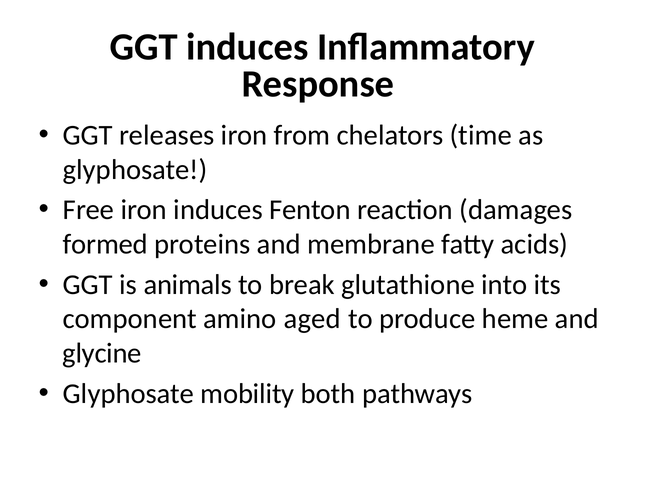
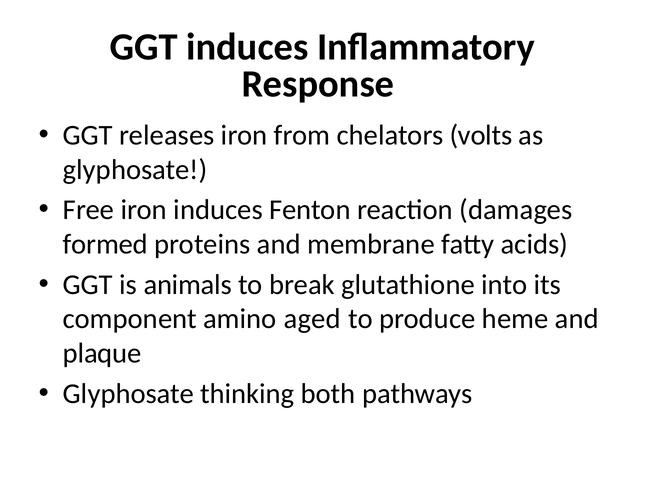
time: time -> volts
glycine: glycine -> plaque
mobility: mobility -> thinking
